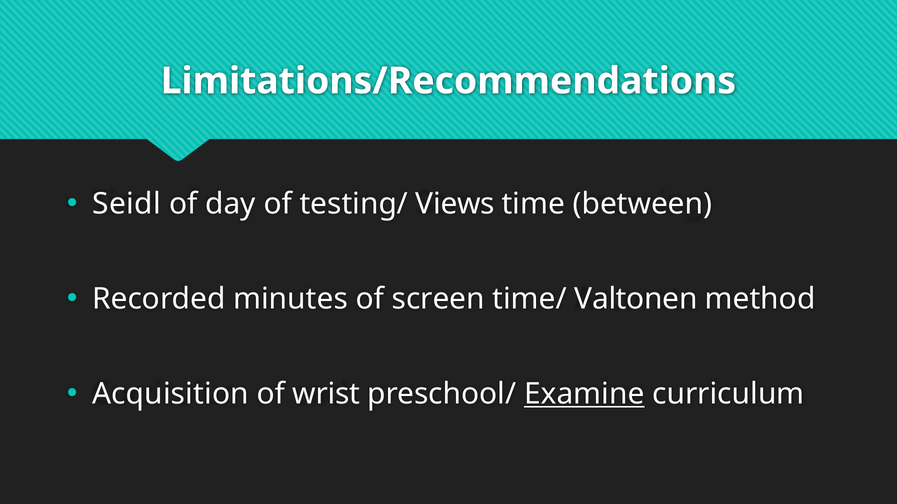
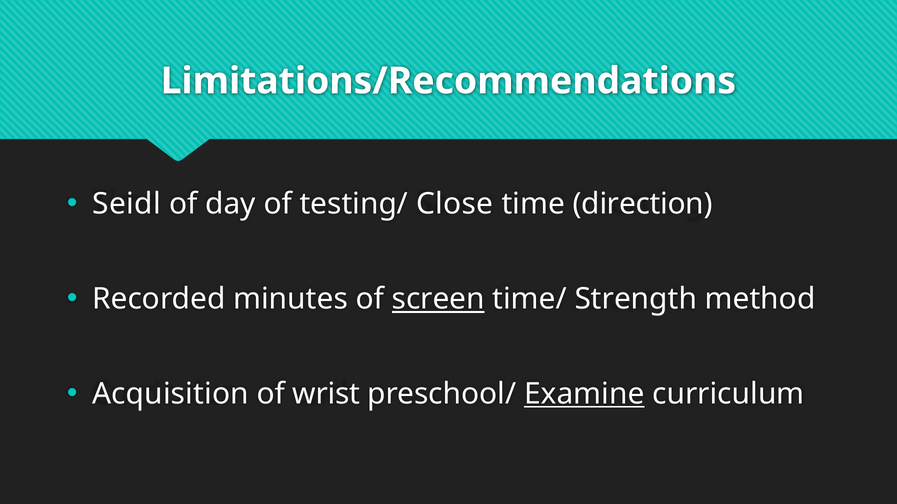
Views: Views -> Close
between: between -> direction
screen underline: none -> present
Valtonen: Valtonen -> Strength
